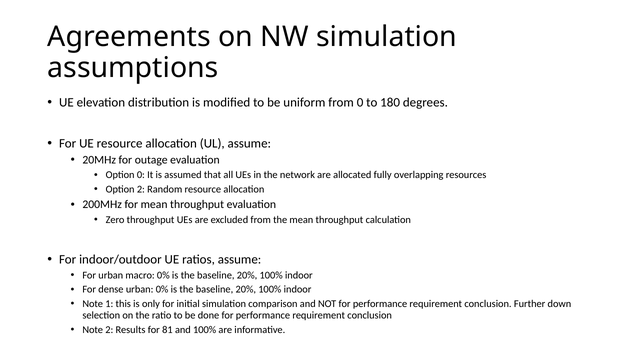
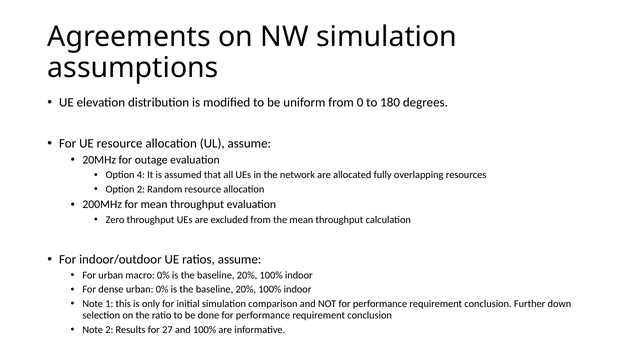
Option 0: 0 -> 4
81: 81 -> 27
